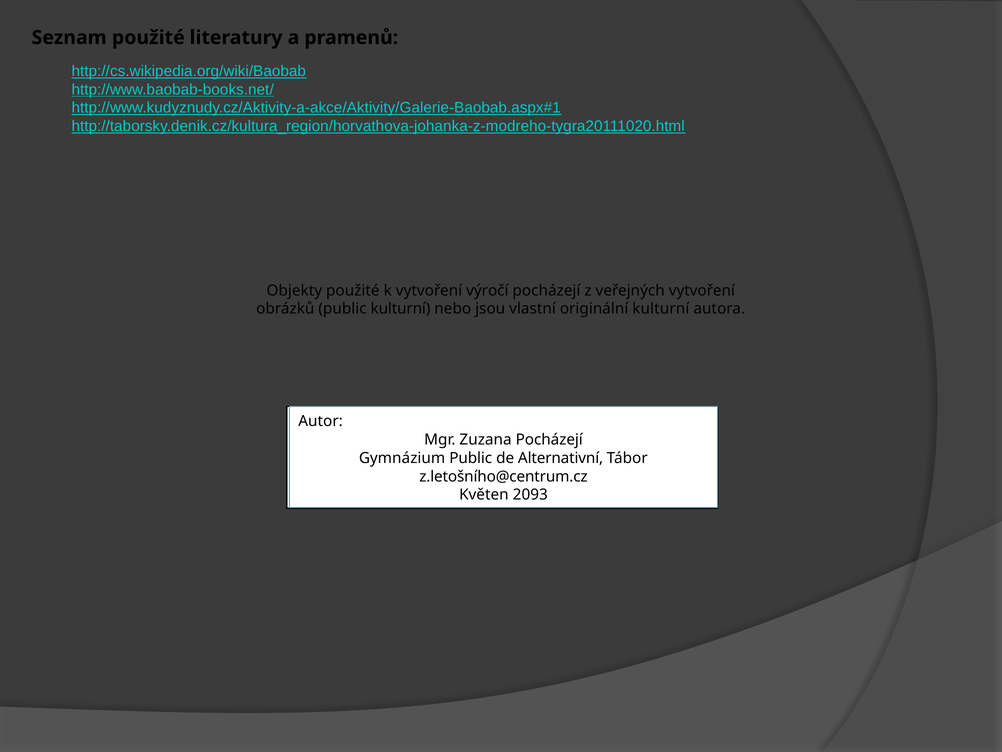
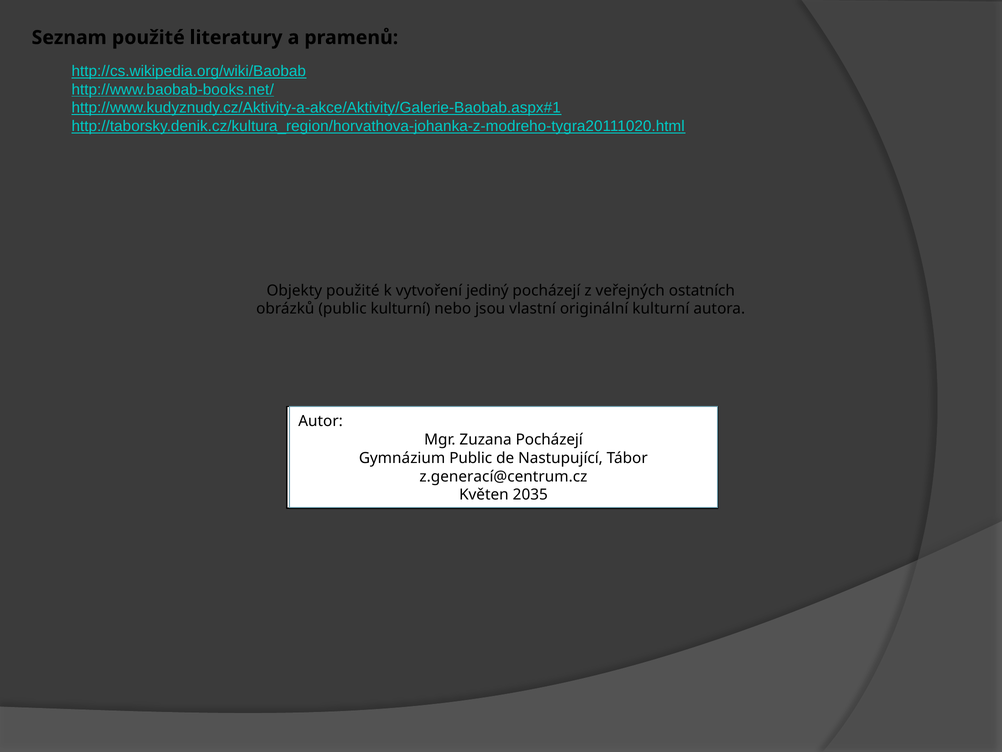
výročí: výročí -> jediný
veřejných vytvoření: vytvoření -> ostatních
Alternativní: Alternativní -> Nastupující
z.letošního@centrum.cz: z.letošního@centrum.cz -> z.generací@centrum.cz
2093: 2093 -> 2035
